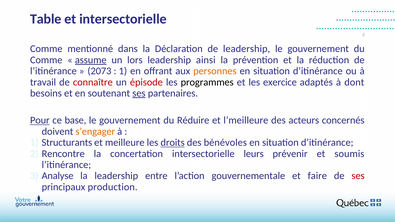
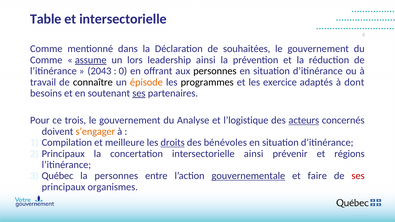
de leadership: leadership -> souhaitées
2073: 2073 -> 2043
1 at (123, 71): 1 -> 0
personnes at (215, 71) colour: orange -> black
connaître colour: red -> black
épisode colour: red -> orange
Pour underline: present -> none
base: base -> trois
Réduire: Réduire -> Analyse
l’meilleure: l’meilleure -> l’logistique
acteurs underline: none -> present
Structurants: Structurants -> Compilation
Rencontre at (63, 154): Rencontre -> Principaux
intersectorielle leurs: leurs -> ainsi
soumis: soumis -> régions
Analyse: Analyse -> Québec
la leadership: leadership -> personnes
gouvernementale underline: none -> present
production: production -> organismes
